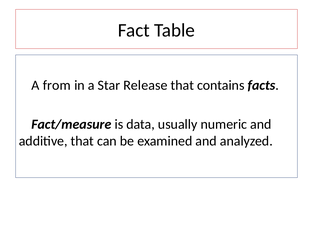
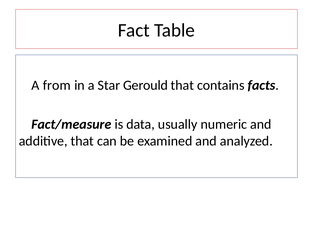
Release: Release -> Gerould
